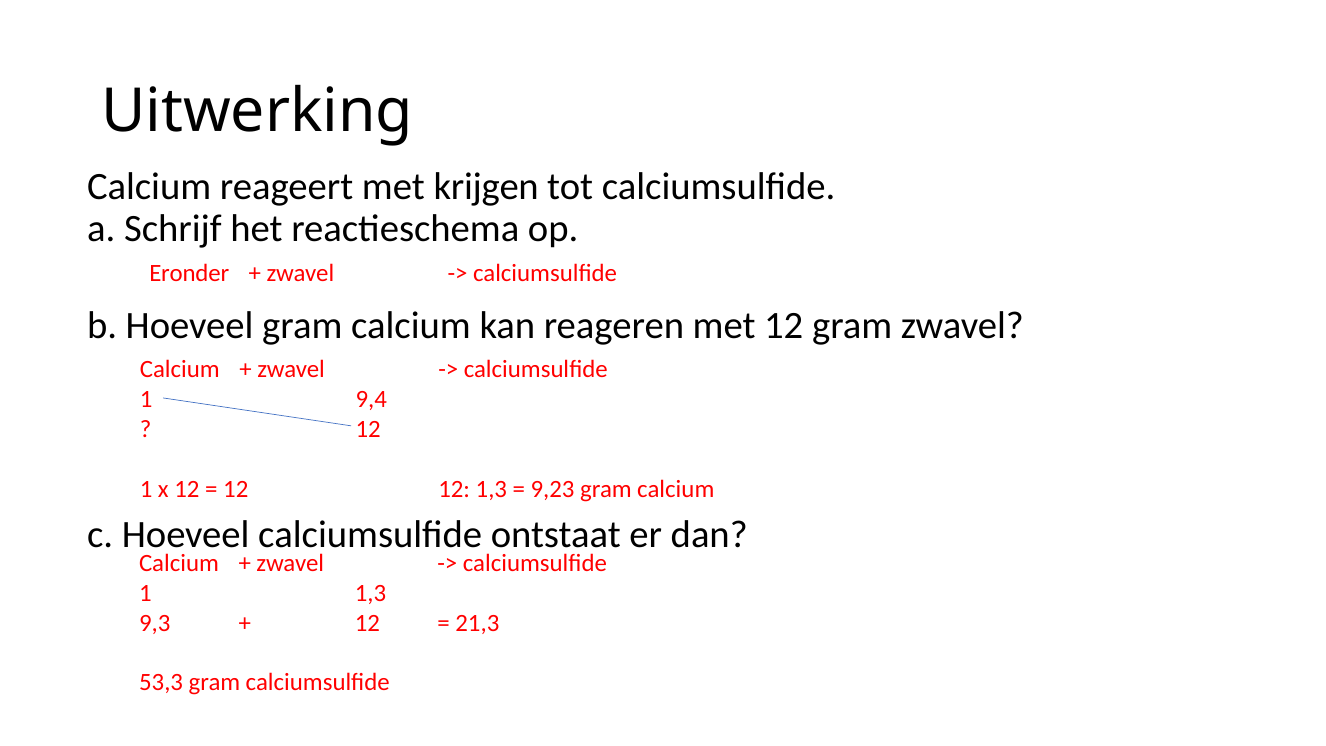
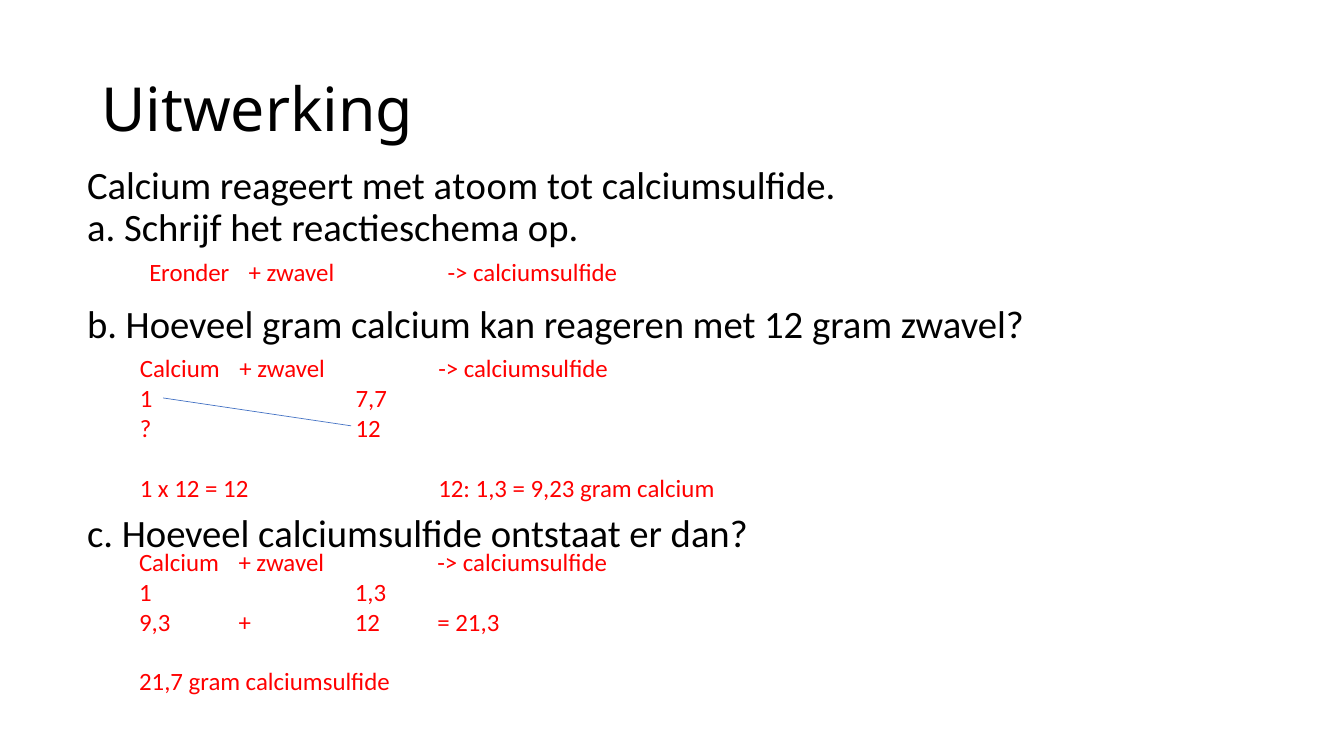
krijgen: krijgen -> atoom
9,4: 9,4 -> 7,7
53,3: 53,3 -> 21,7
